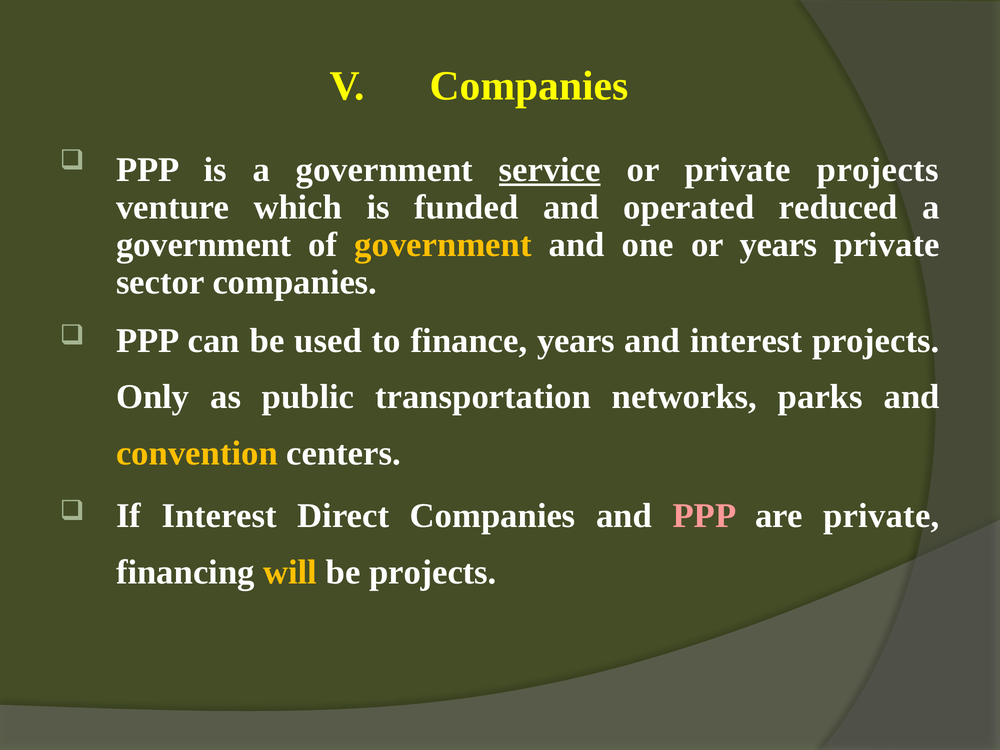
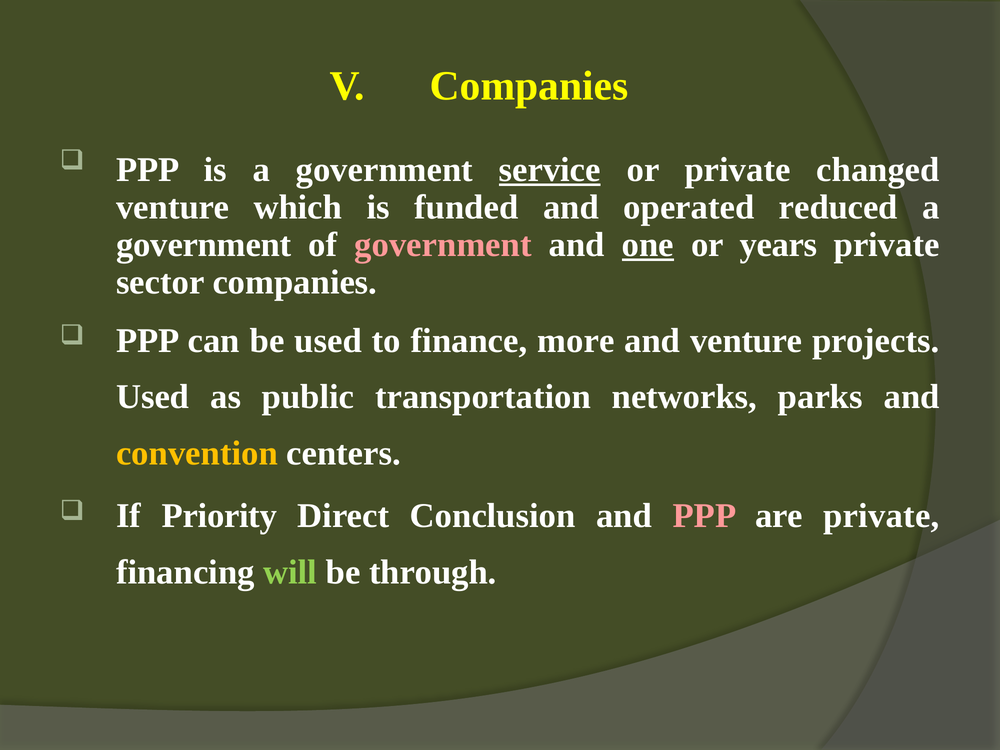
private projects: projects -> changed
government at (443, 245) colour: yellow -> pink
one underline: none -> present
finance years: years -> more
and interest: interest -> venture
Only at (153, 397): Only -> Used
If Interest: Interest -> Priority
Direct Companies: Companies -> Conclusion
will colour: yellow -> light green
be projects: projects -> through
